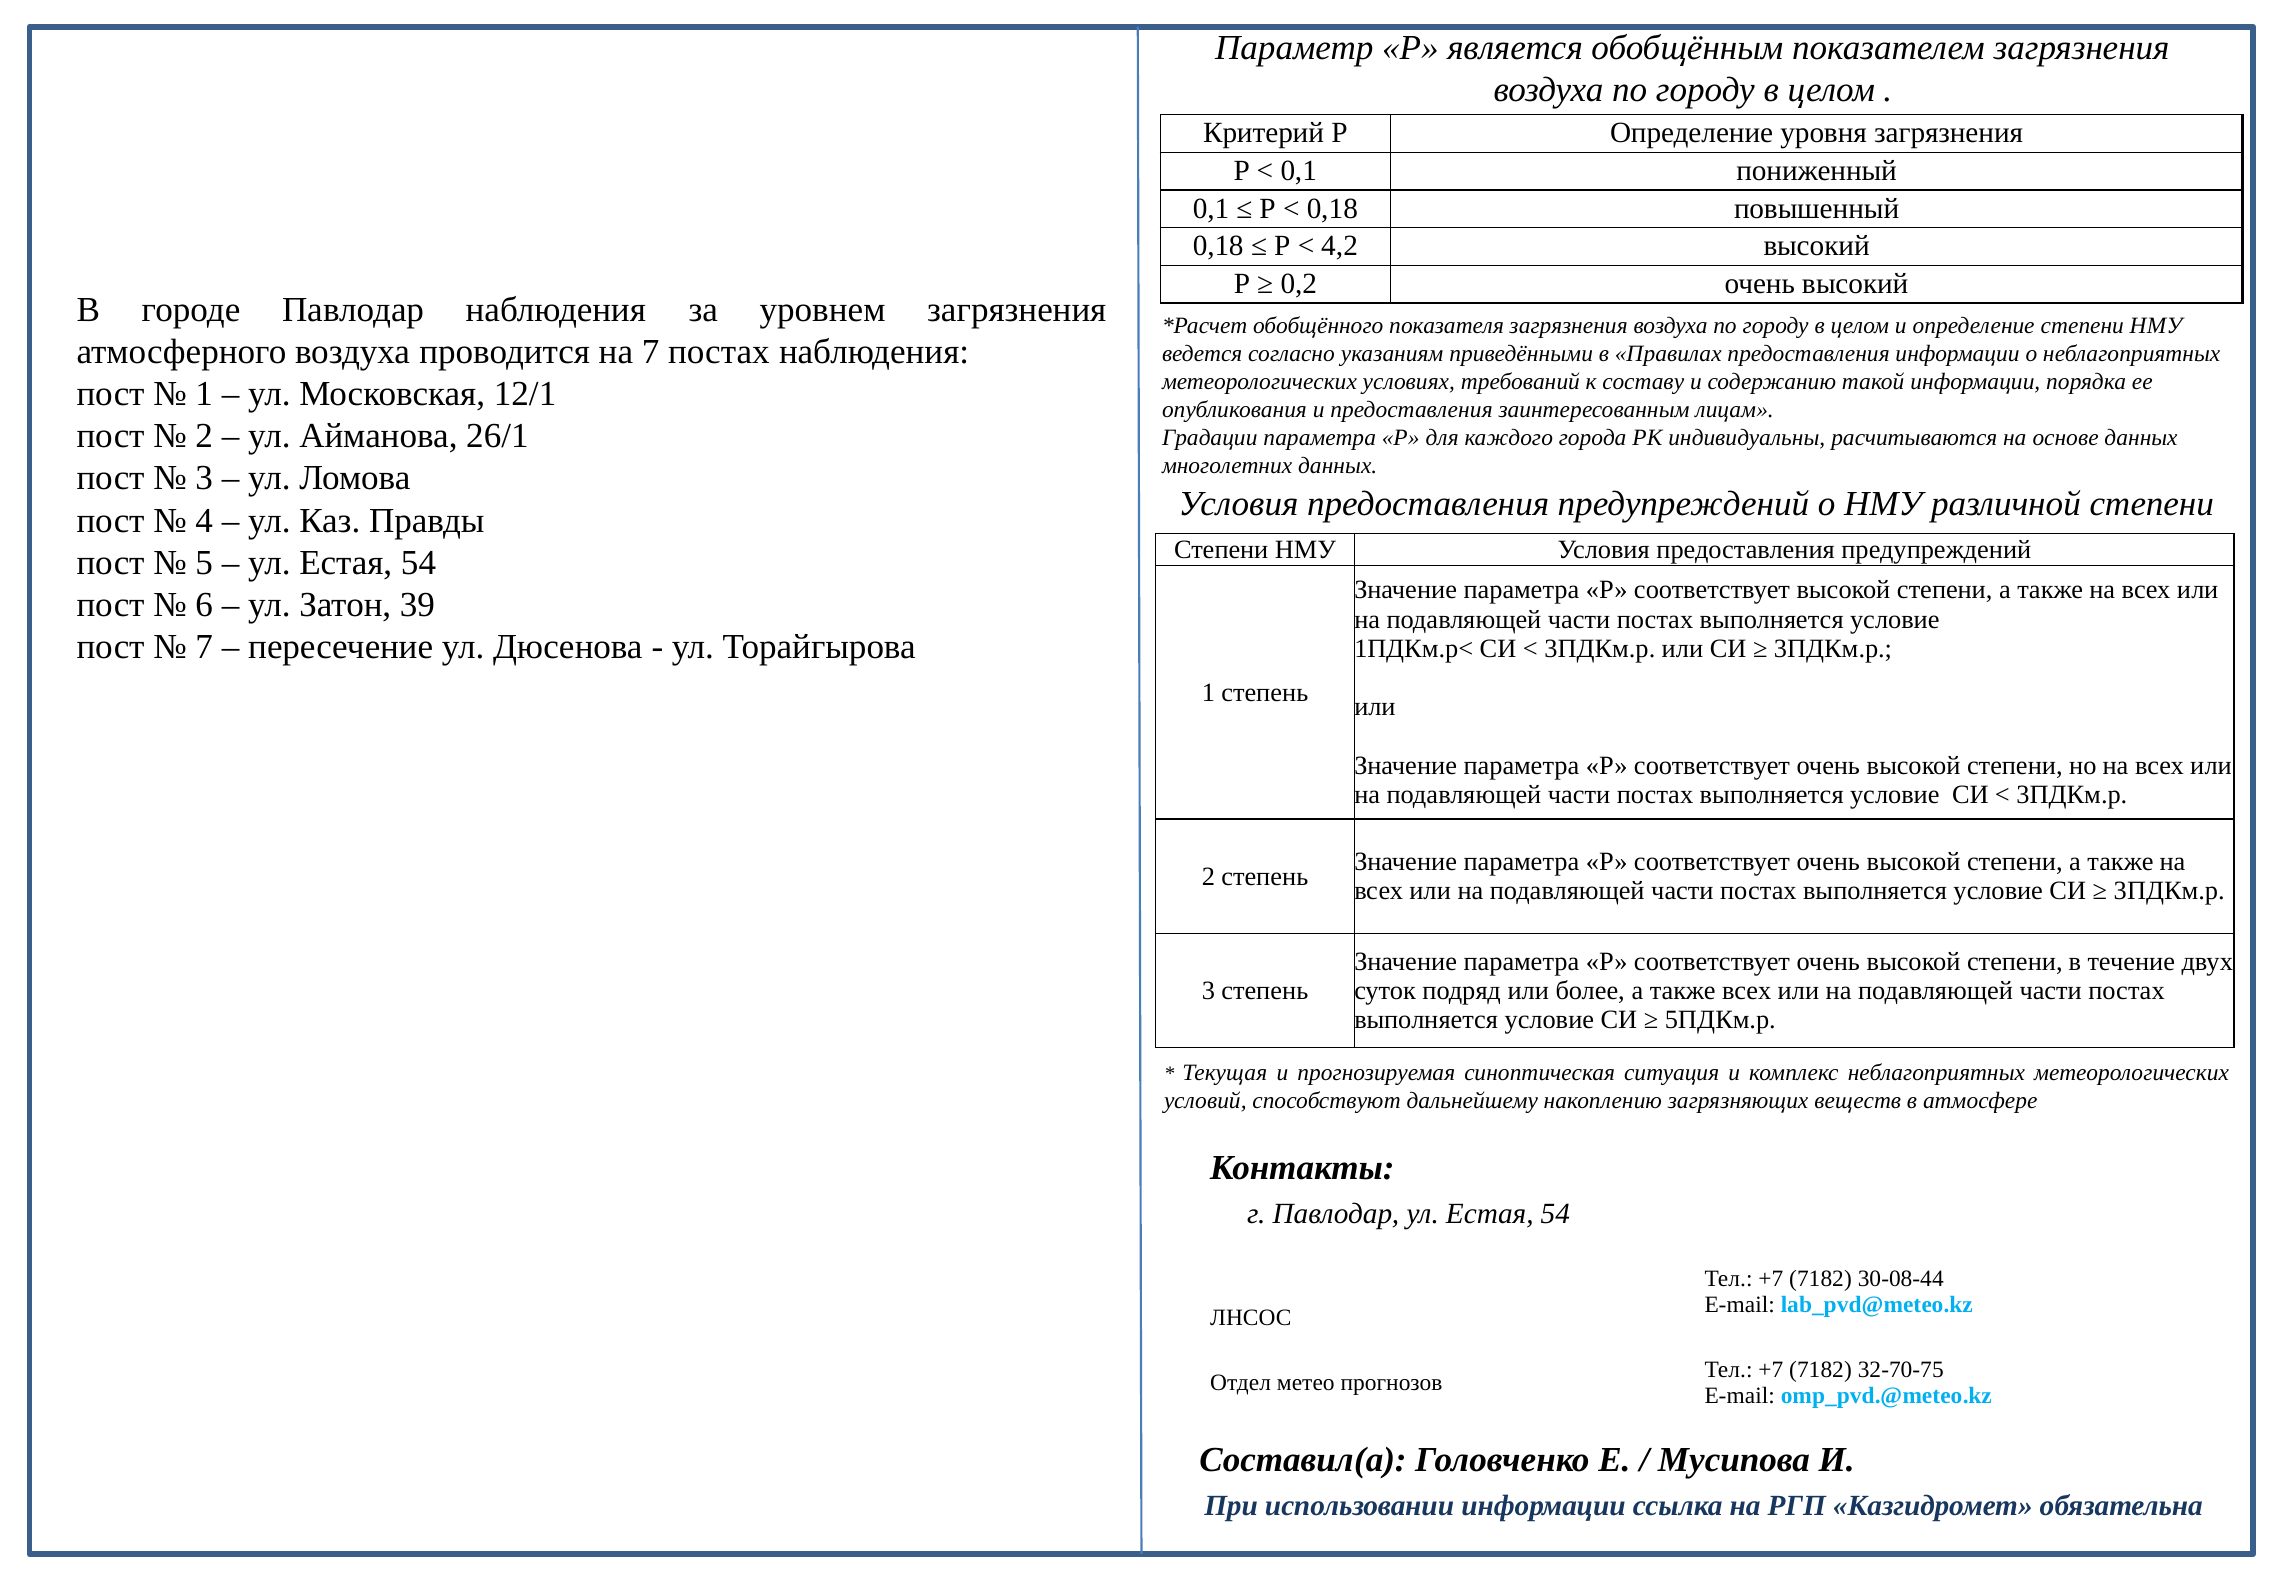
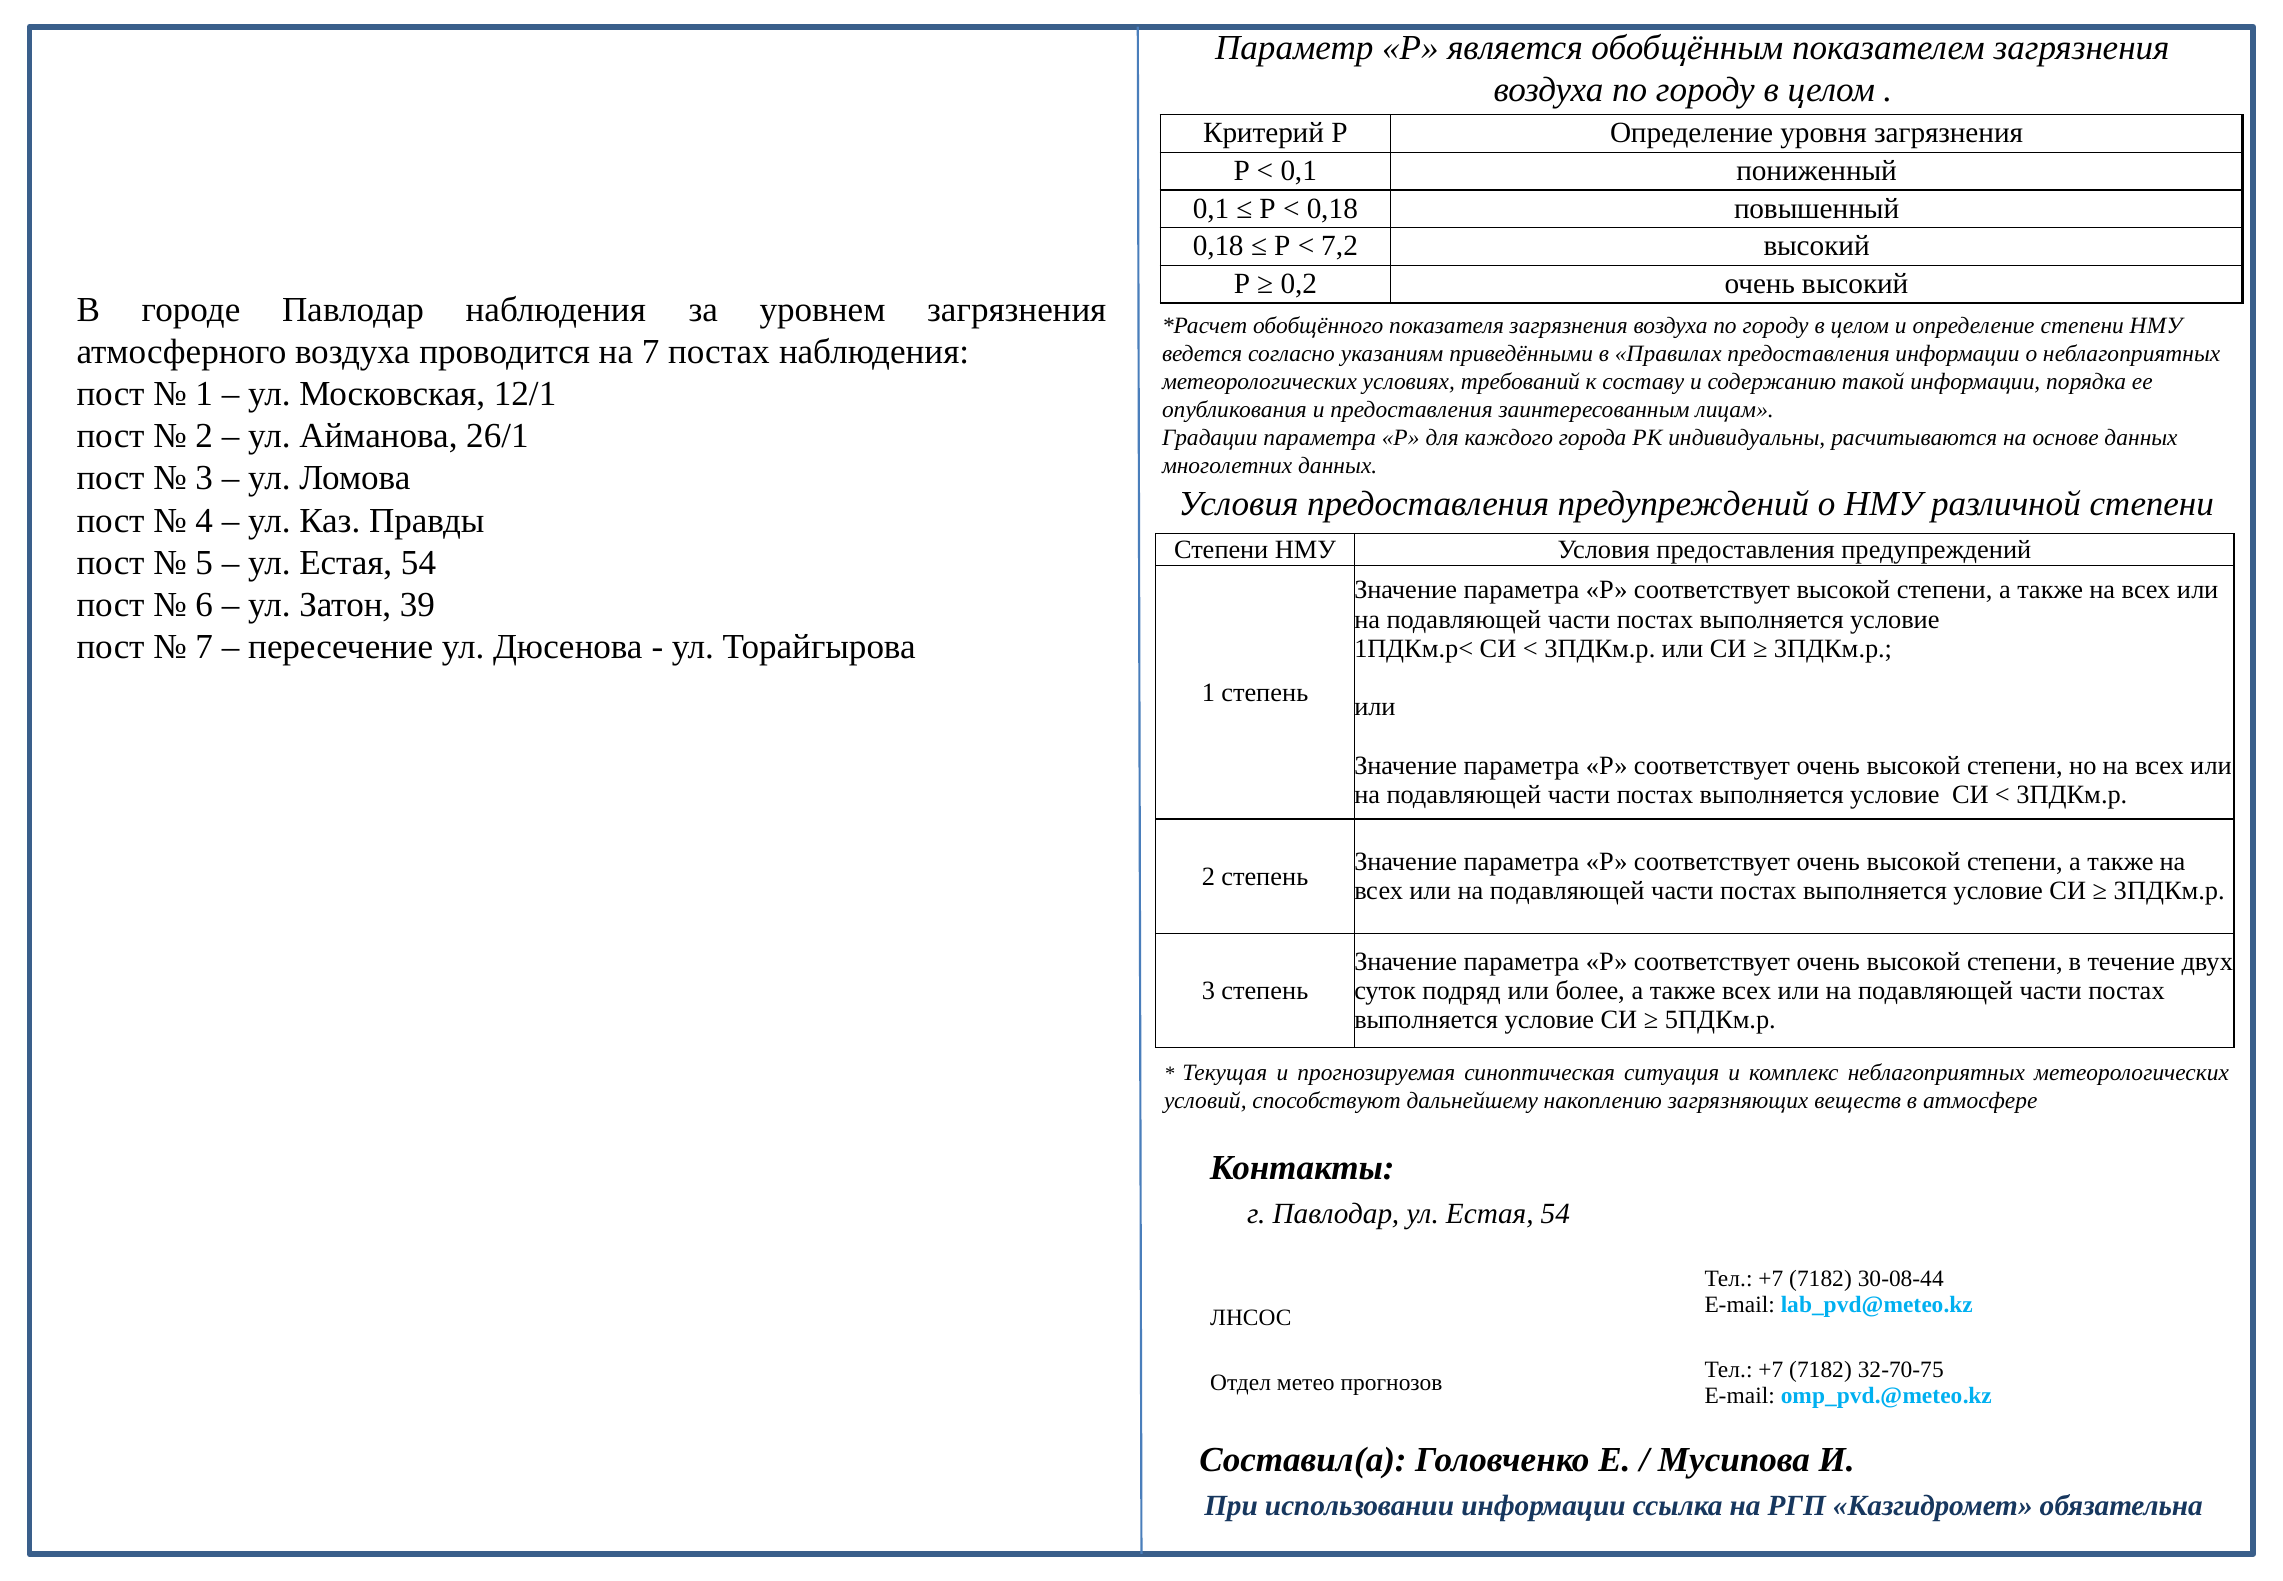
4,2: 4,2 -> 7,2
